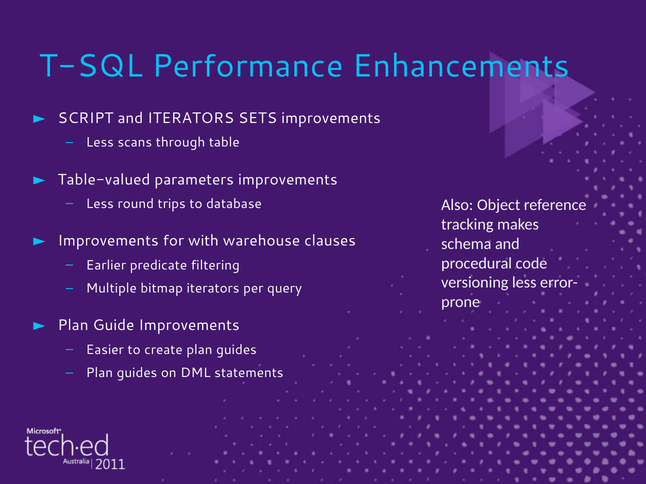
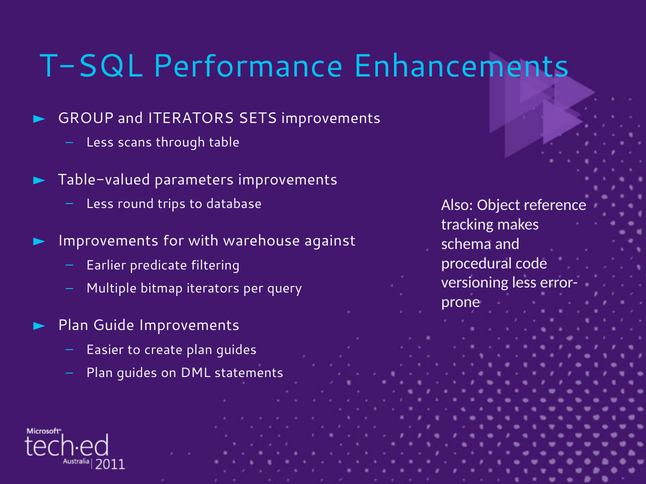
SCRIPT: SCRIPT -> GROUP
clauses: clauses -> against
